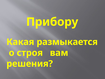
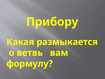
строя: строя -> ветвь
решения: решения -> формулу
